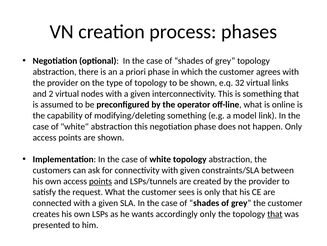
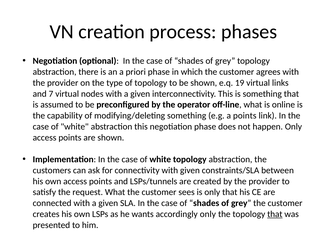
32: 32 -> 19
2: 2 -> 7
a model: model -> points
points at (101, 181) underline: present -> none
